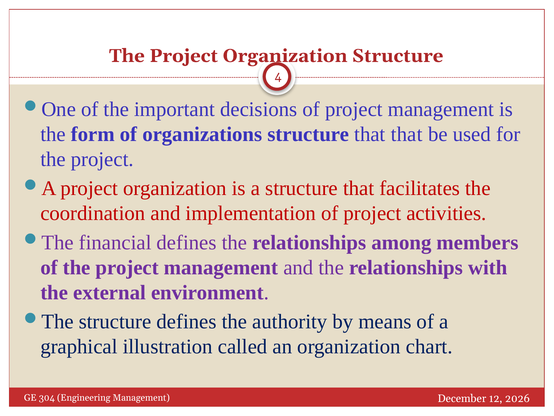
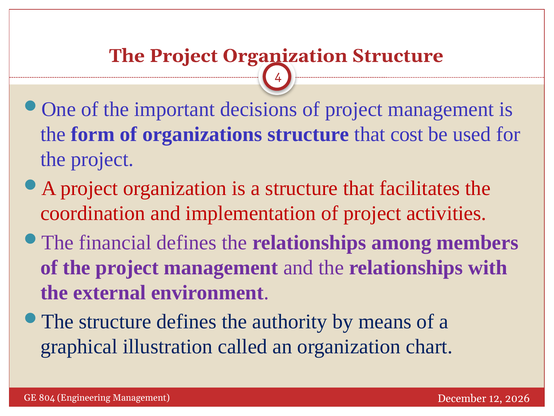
that that: that -> cost
304: 304 -> 804
